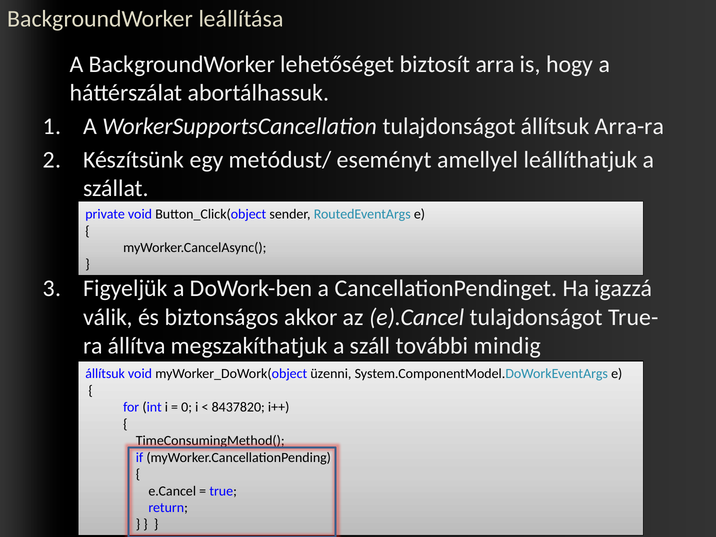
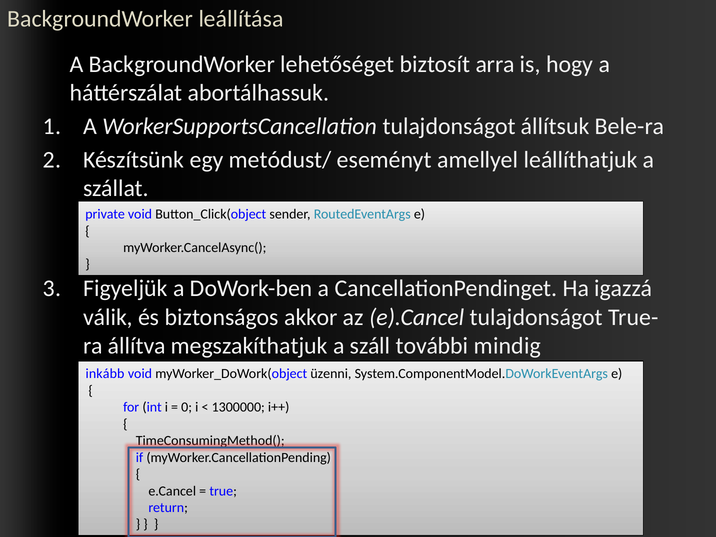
Arra-ra: Arra-ra -> Bele-ra
állítsuk at (105, 374): állítsuk -> inkább
8437820: 8437820 -> 1300000
